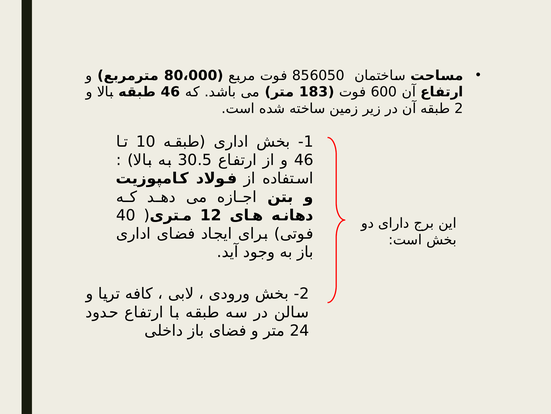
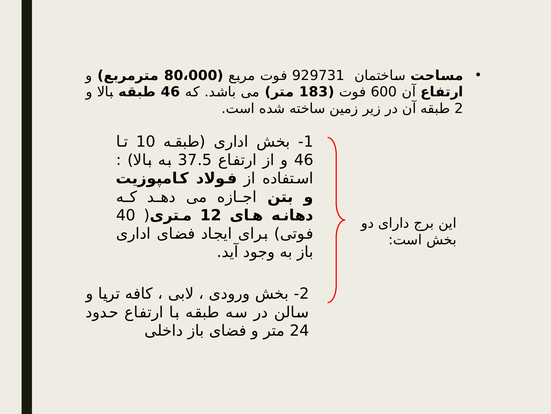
856050: 856050 -> 929731
30.5: 30.5 -> 37.5
